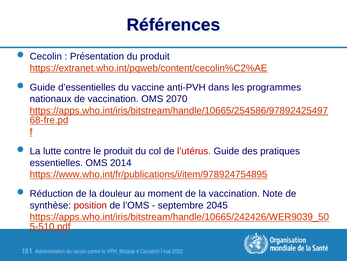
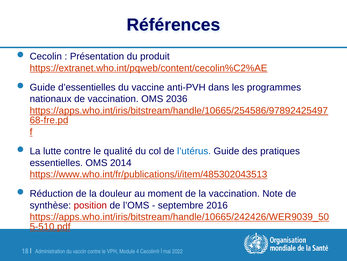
2070: 2070 -> 2036
le produit: produit -> qualité
l’utérus colour: red -> blue
https://www.who.int/fr/publications/i/item/978924754895: https://www.who.int/fr/publications/i/item/978924754895 -> https://www.who.int/fr/publications/i/item/485302043513
2045: 2045 -> 2016
